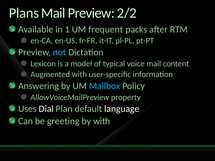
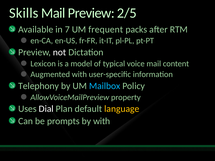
Plans: Plans -> Skills
2/2: 2/2 -> 2/5
1: 1 -> 7
not colour: light blue -> white
Answering: Answering -> Telephony
language colour: white -> yellow
greeting: greeting -> prompts
